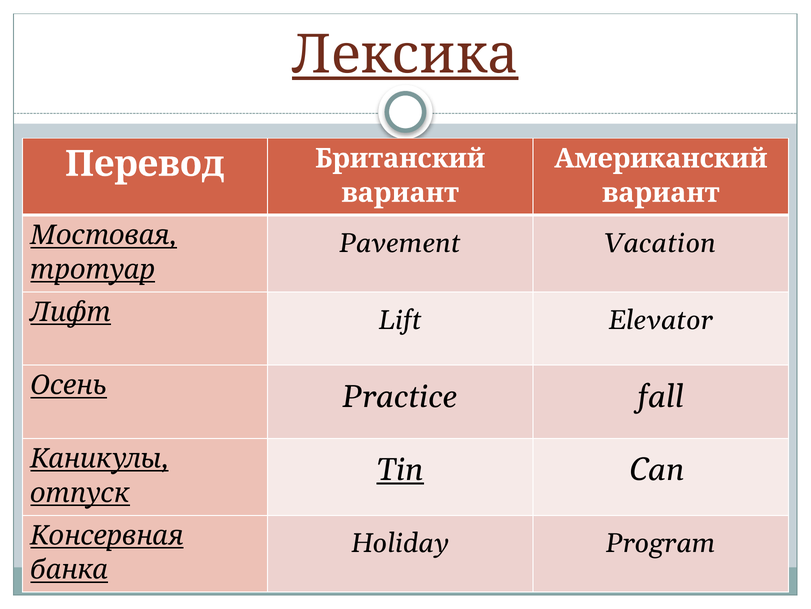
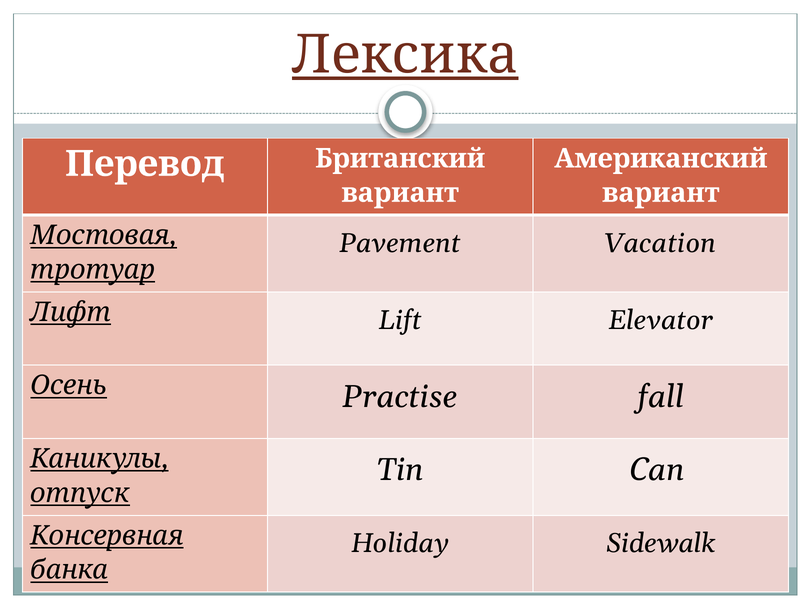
Practice: Practice -> Practise
Tin underline: present -> none
Program: Program -> Sidewalk
